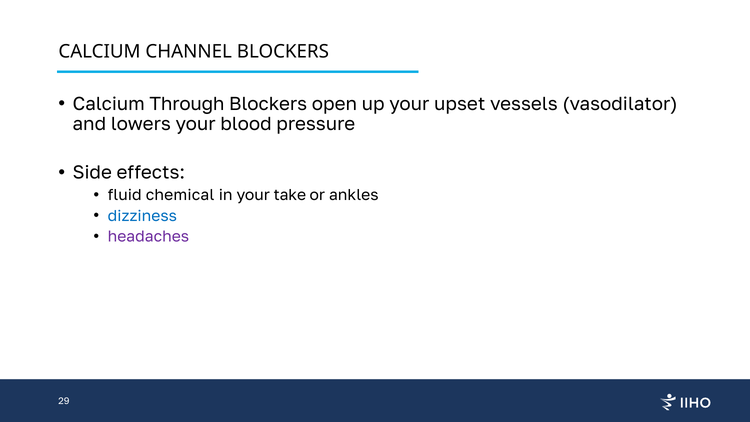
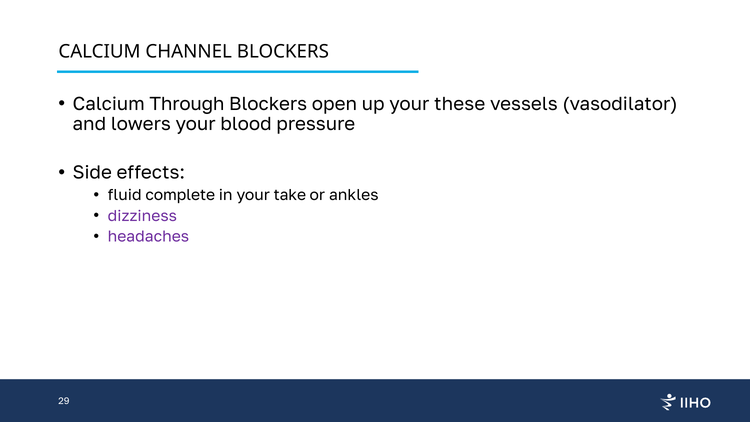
upset: upset -> these
chemical: chemical -> complete
dizziness colour: blue -> purple
